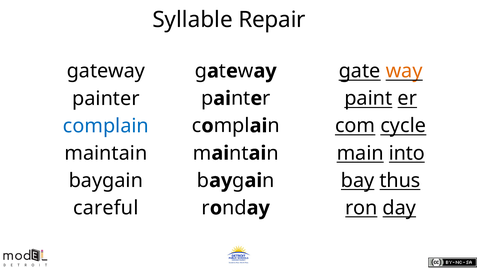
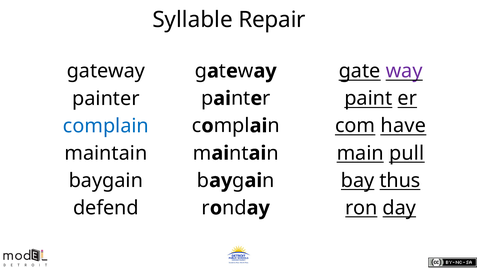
way colour: orange -> purple
cycle: cycle -> have
into: into -> pull
careful: careful -> defend
